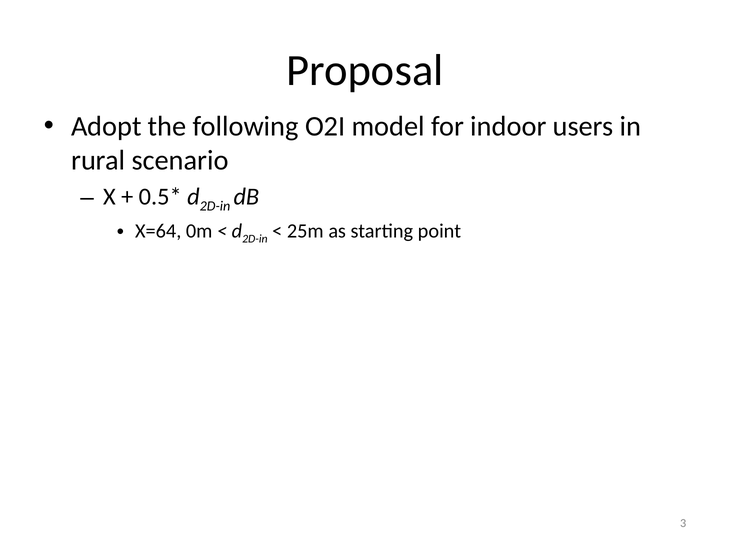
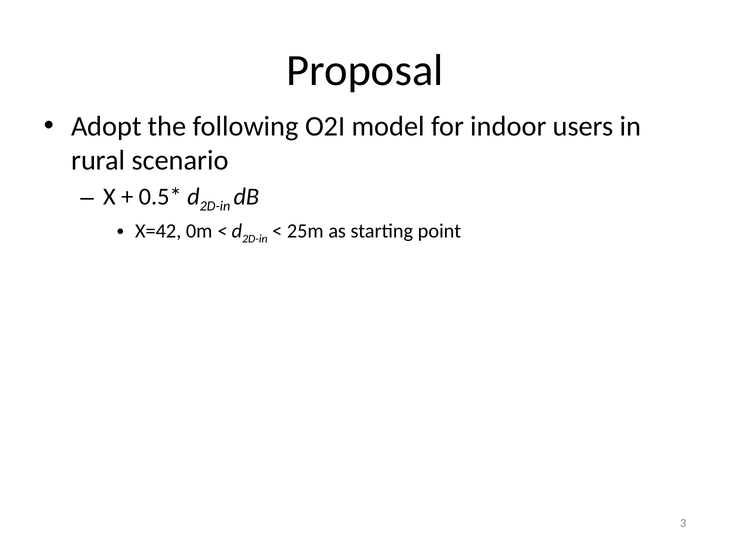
X=64: X=64 -> X=42
